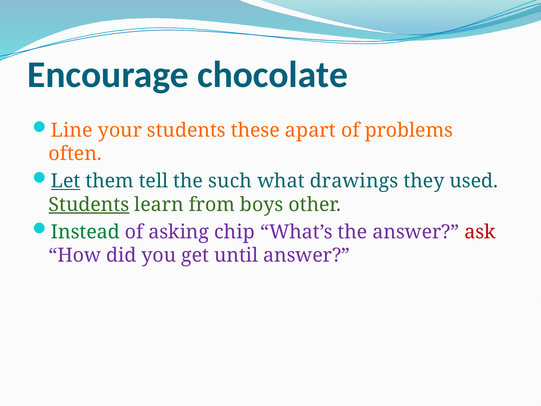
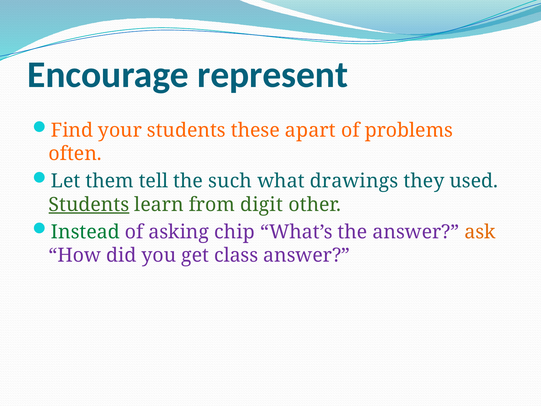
chocolate: chocolate -> represent
Line: Line -> Find
Let underline: present -> none
boys: boys -> digit
ask colour: red -> orange
until: until -> class
